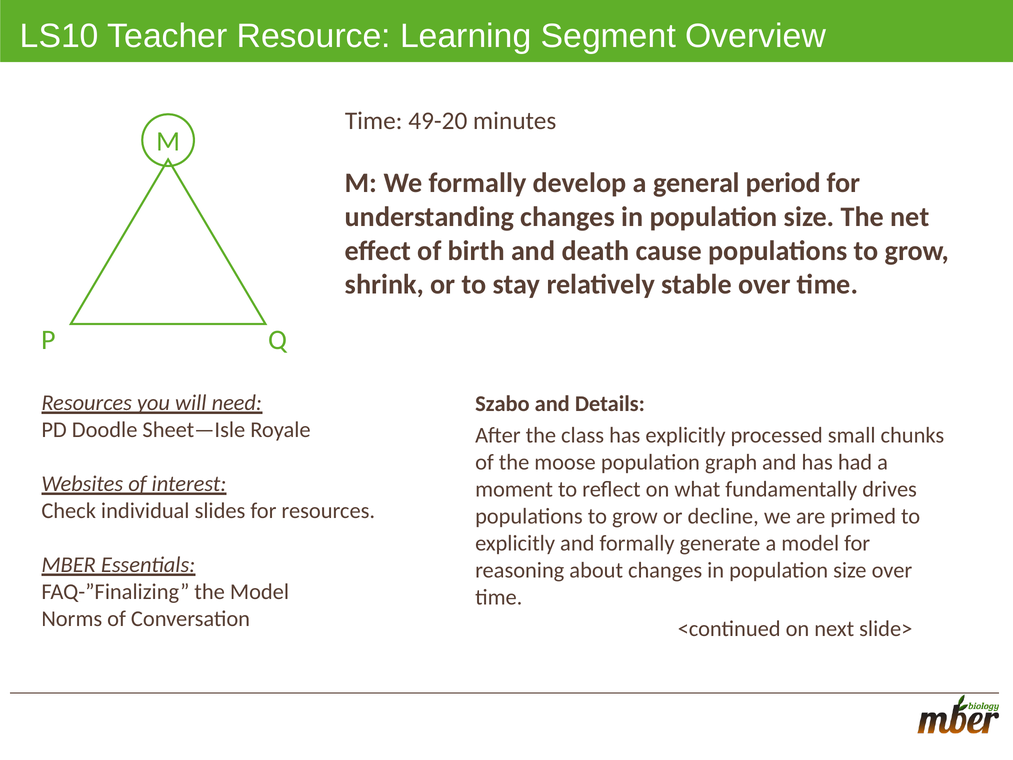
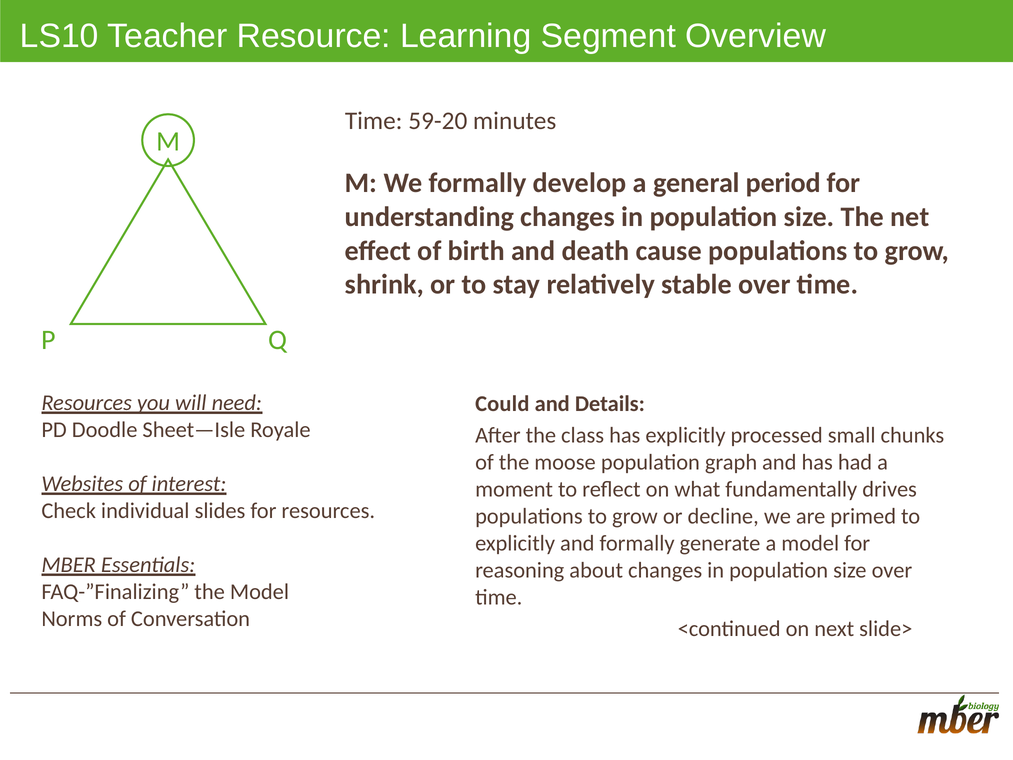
49-20: 49-20 -> 59-20
Szabo: Szabo -> Could
